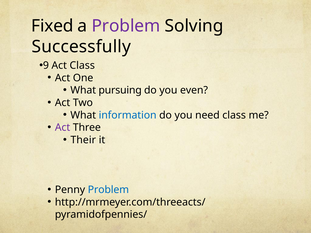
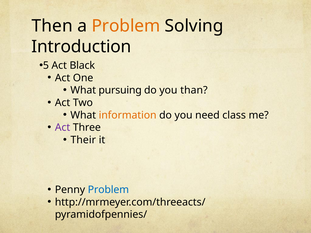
Fixed: Fixed -> Then
Problem at (126, 26) colour: purple -> orange
Successfully: Successfully -> Introduction
9: 9 -> 5
Act Class: Class -> Black
even: even -> than
information colour: blue -> orange
